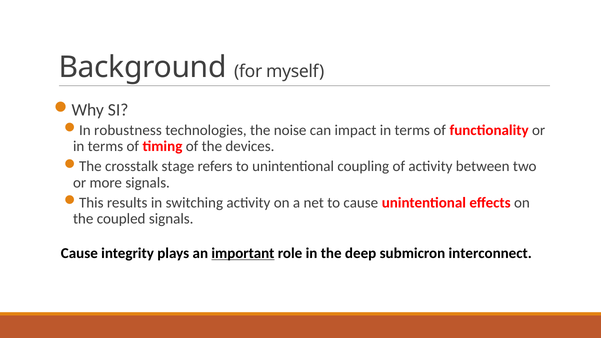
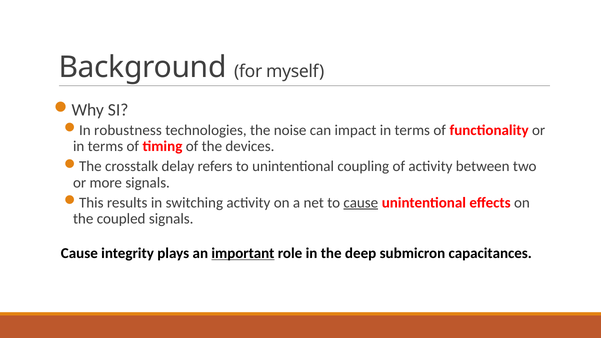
stage: stage -> delay
cause at (361, 203) underline: none -> present
interconnect: interconnect -> capacitances
